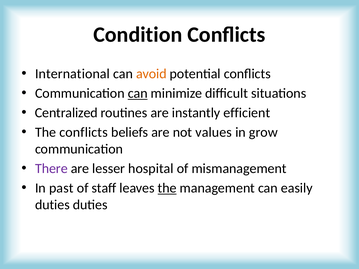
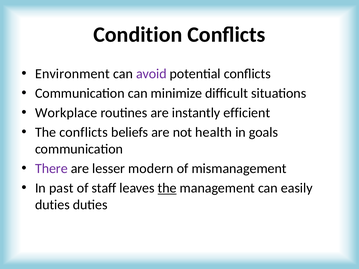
International: International -> Environment
avoid colour: orange -> purple
can at (138, 93) underline: present -> none
Centralized: Centralized -> Workplace
values: values -> health
grow: grow -> goals
hospital: hospital -> modern
